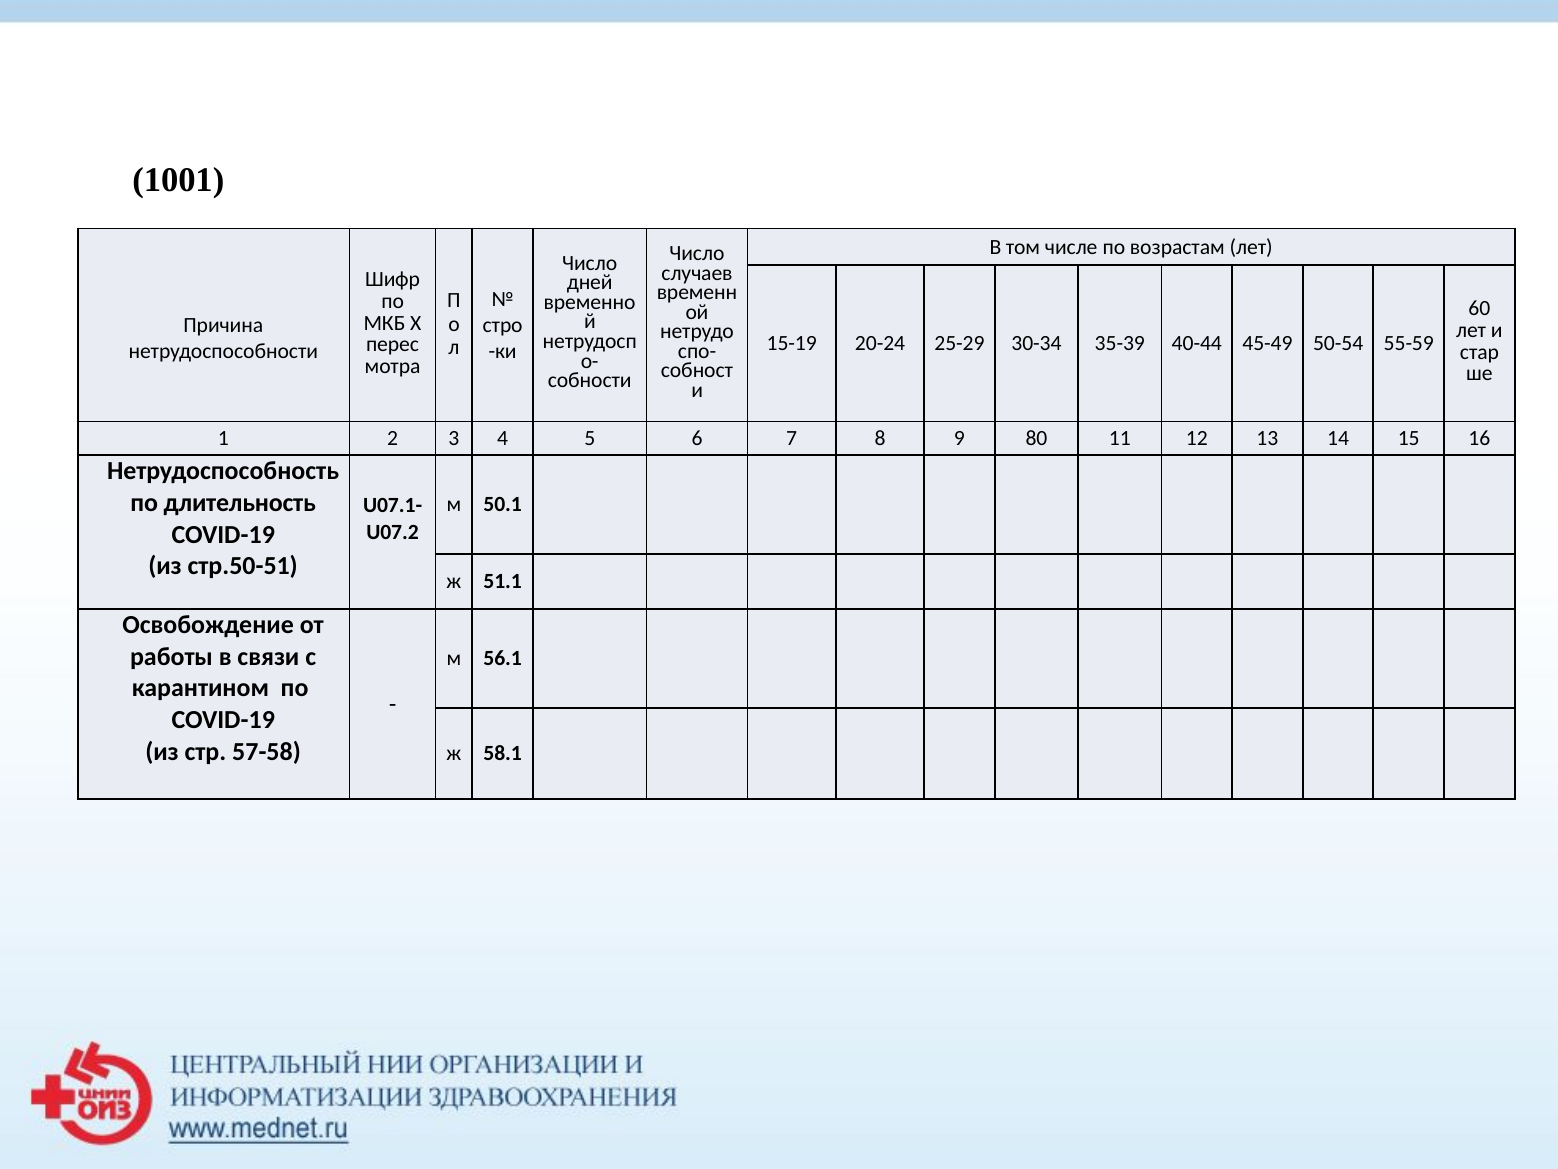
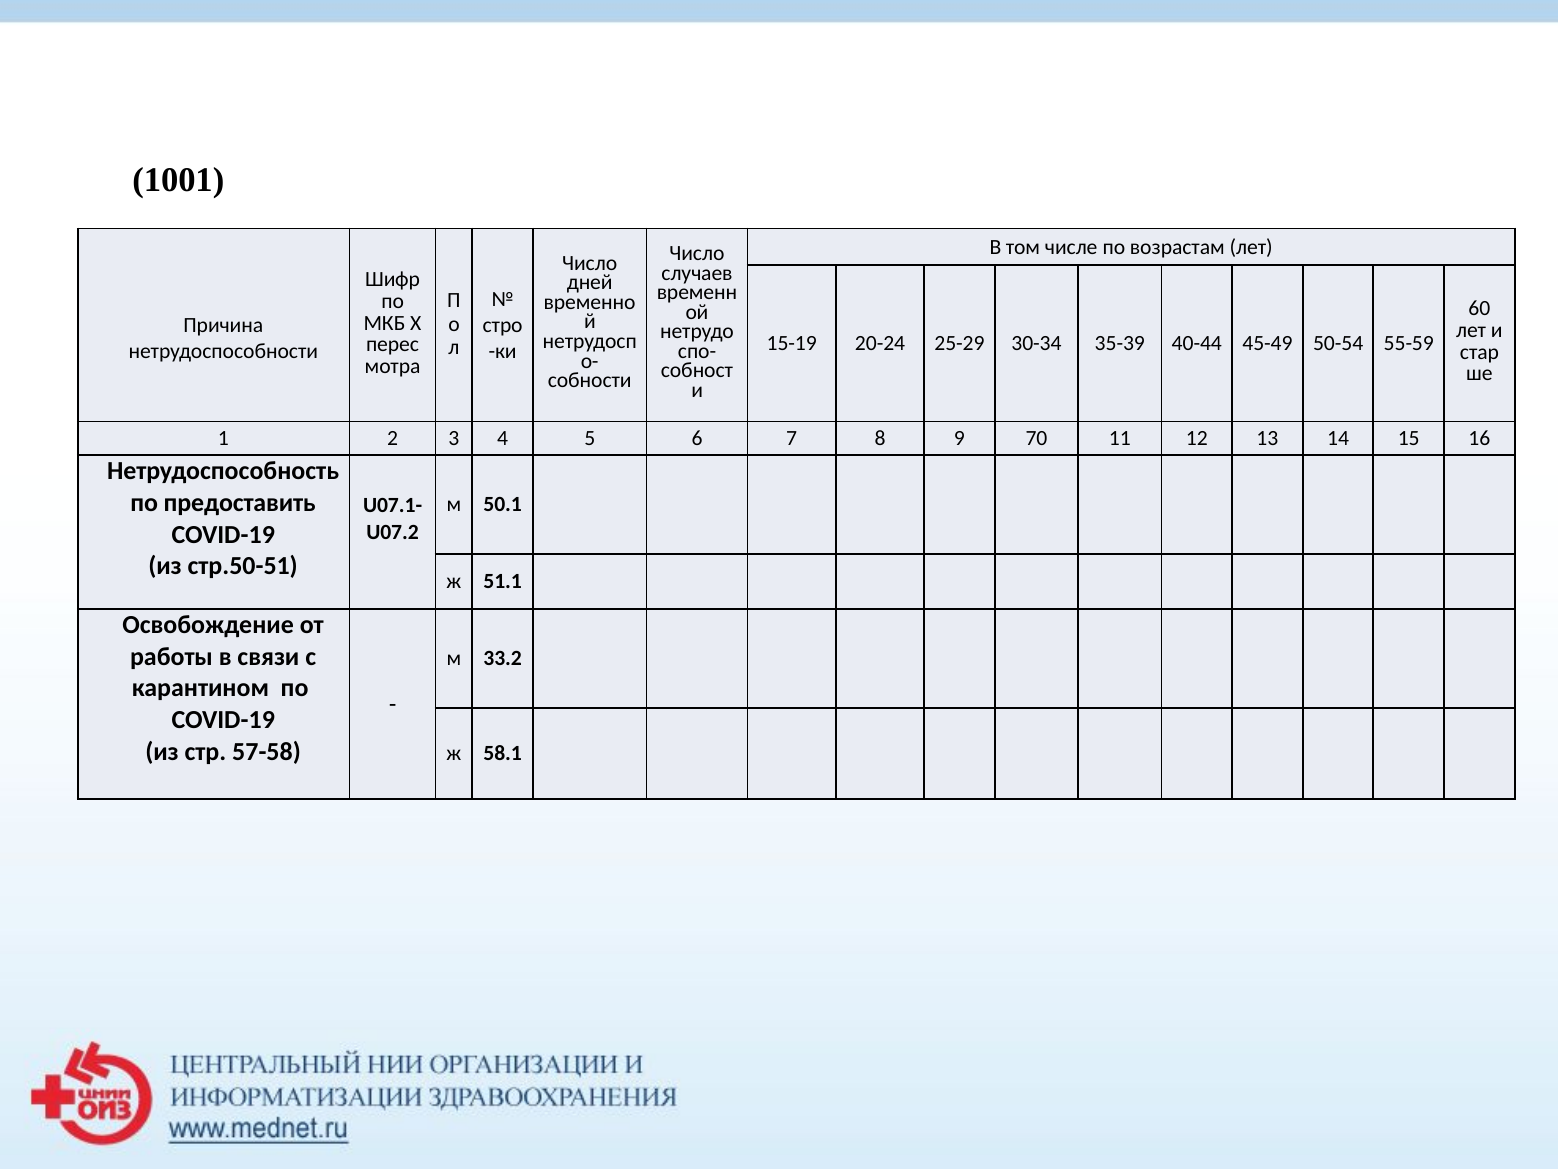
80: 80 -> 70
длительность: длительность -> предоставить
56.1: 56.1 -> 33.2
